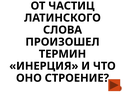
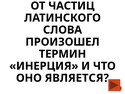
СТРОЕНИЕ: СТРОЕНИЕ -> ЯВЛЯЕТСЯ
